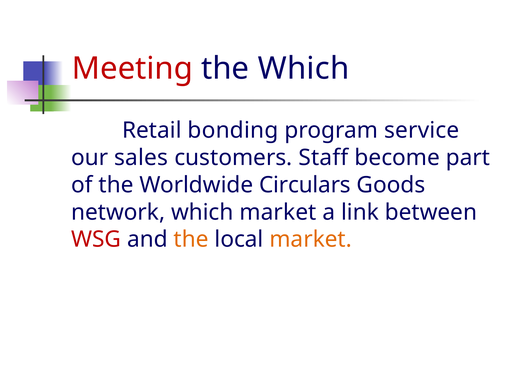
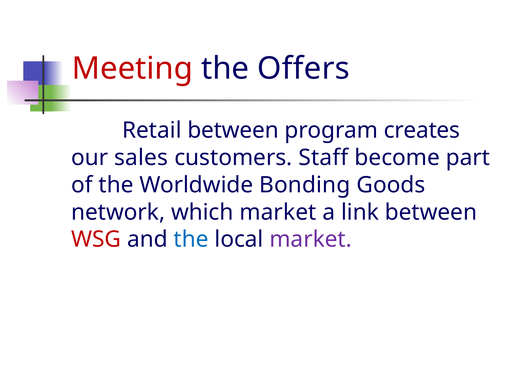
the Which: Which -> Offers
Retail bonding: bonding -> between
service: service -> creates
Circulars: Circulars -> Bonding
the at (191, 239) colour: orange -> blue
market at (311, 239) colour: orange -> purple
